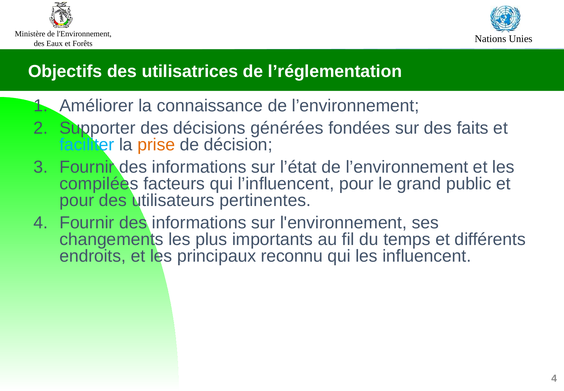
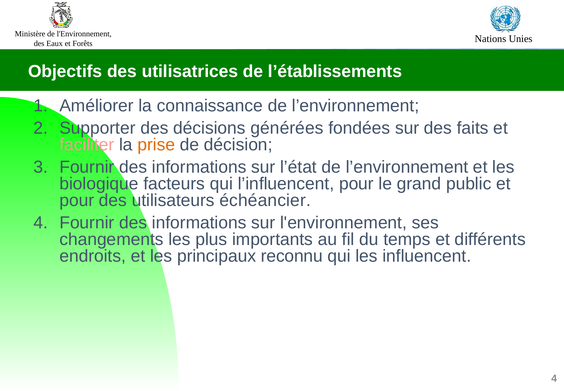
l’réglementation: l’réglementation -> l’établissements
faciliter colour: light blue -> pink
compilées: compilées -> biologique
pertinentes: pertinentes -> échéancier
